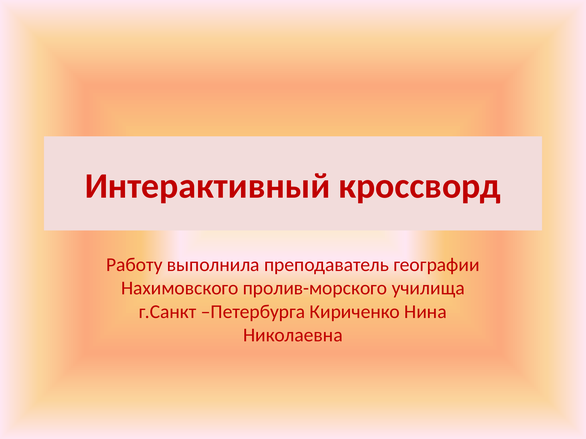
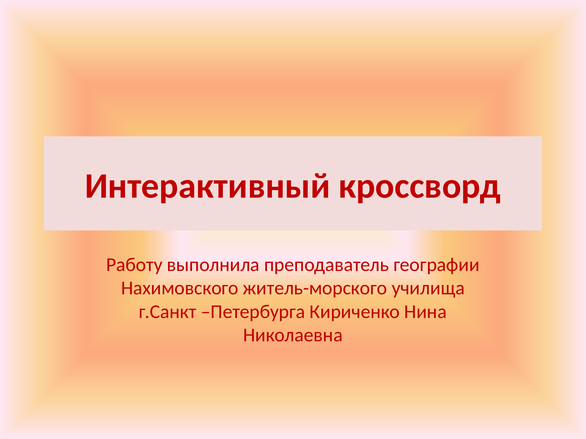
пролив-морского: пролив-морского -> житель-морского
